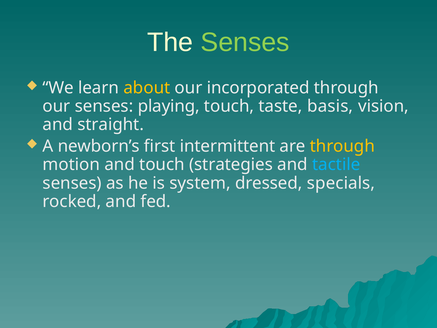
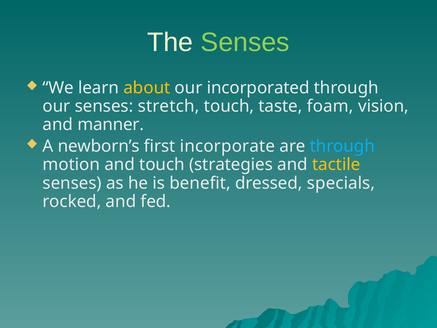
playing: playing -> stretch
basis: basis -> foam
straight: straight -> manner
intermittent: intermittent -> incorporate
through at (342, 146) colour: yellow -> light blue
tactile colour: light blue -> yellow
system: system -> benefit
